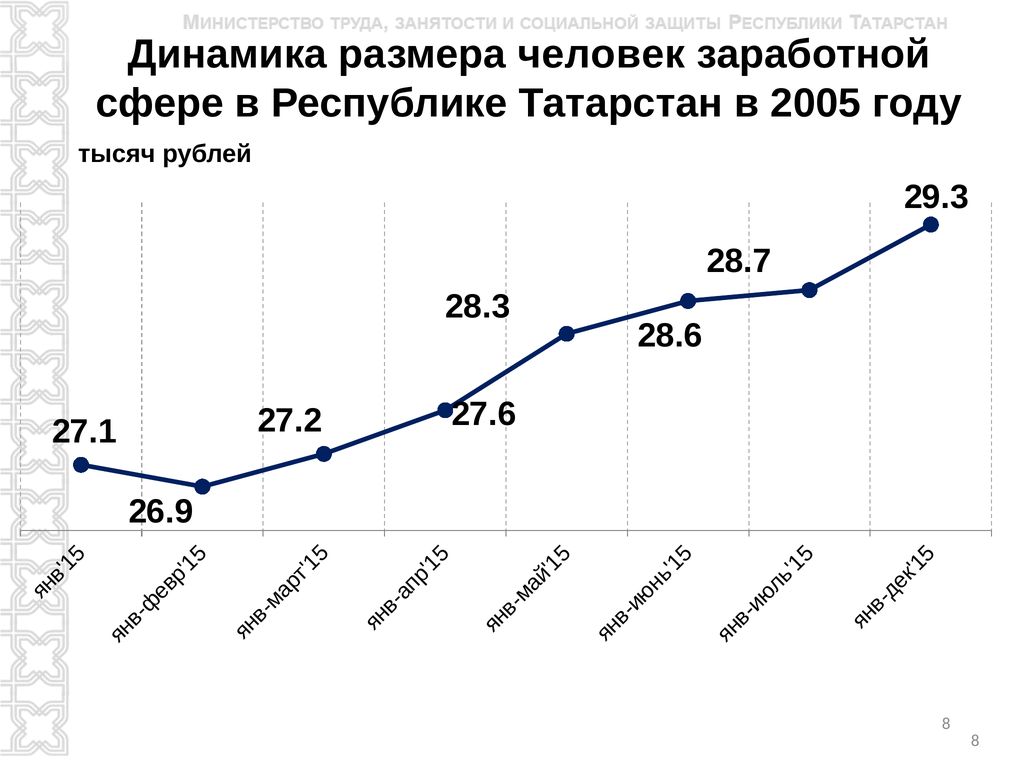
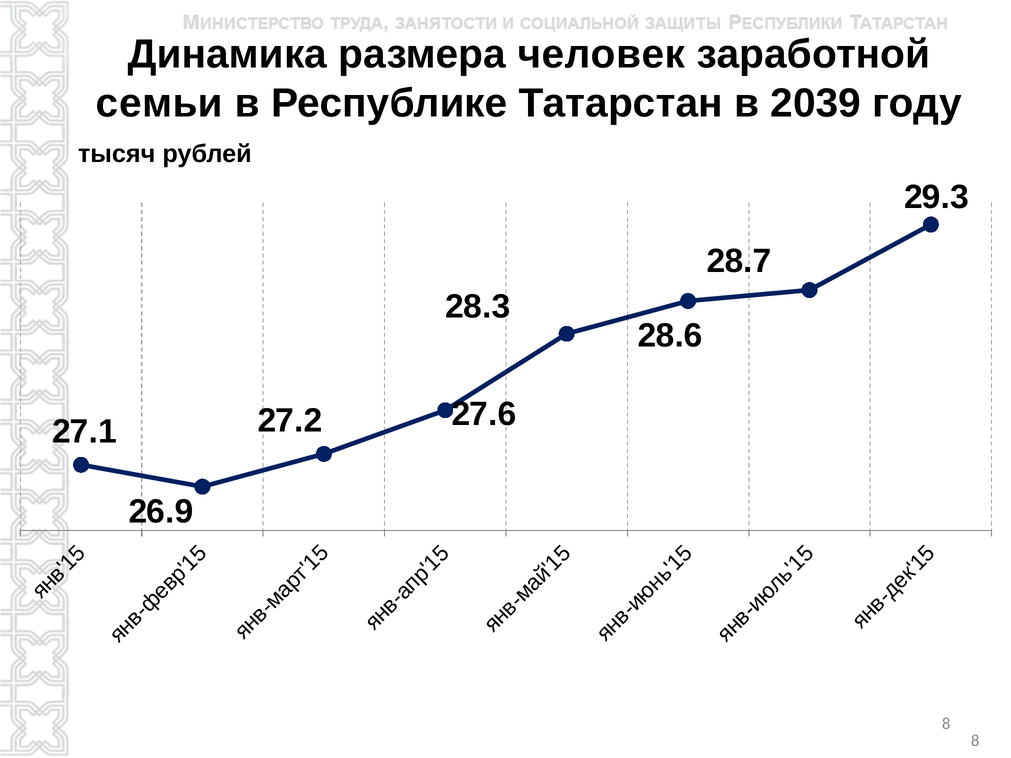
сфере: сфере -> семьи
2005: 2005 -> 2039
